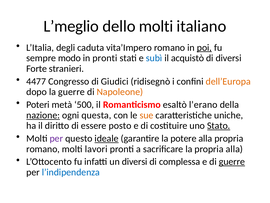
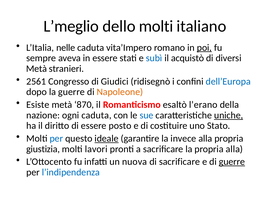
degli: degli -> nelle
modo: modo -> aveva
in pronti: pronti -> essere
Forte at (37, 69): Forte -> Metà
4477: 4477 -> 2561
dell’Europa colour: orange -> blue
Poteri: Poteri -> Esiste
500: 500 -> 870
nazione underline: present -> none
ogni questa: questa -> caduta
sue colour: orange -> blue
uniche underline: none -> present
Stato underline: present -> none
per at (56, 138) colour: purple -> blue
potere: potere -> invece
romano at (43, 149): romano -> giustizia
un diversi: diversi -> nuova
di complessa: complessa -> sacrificare
